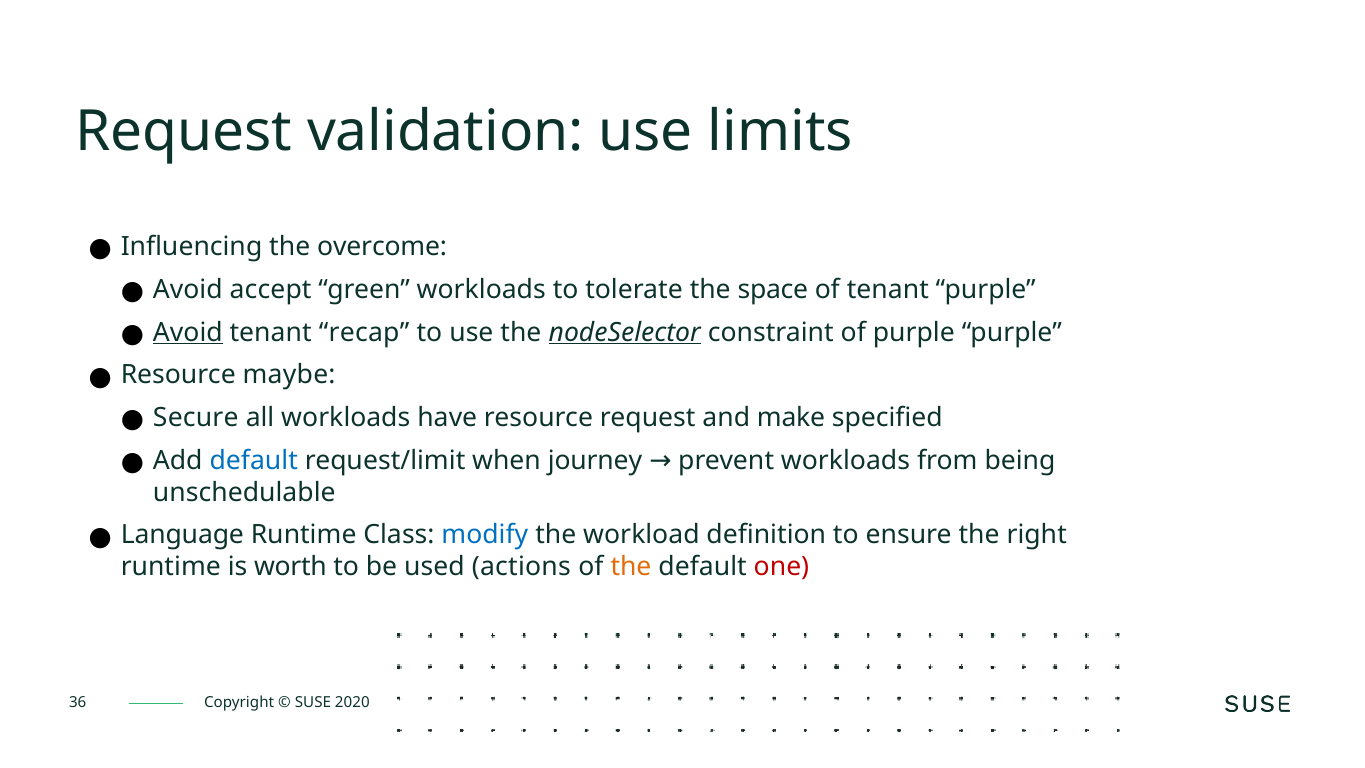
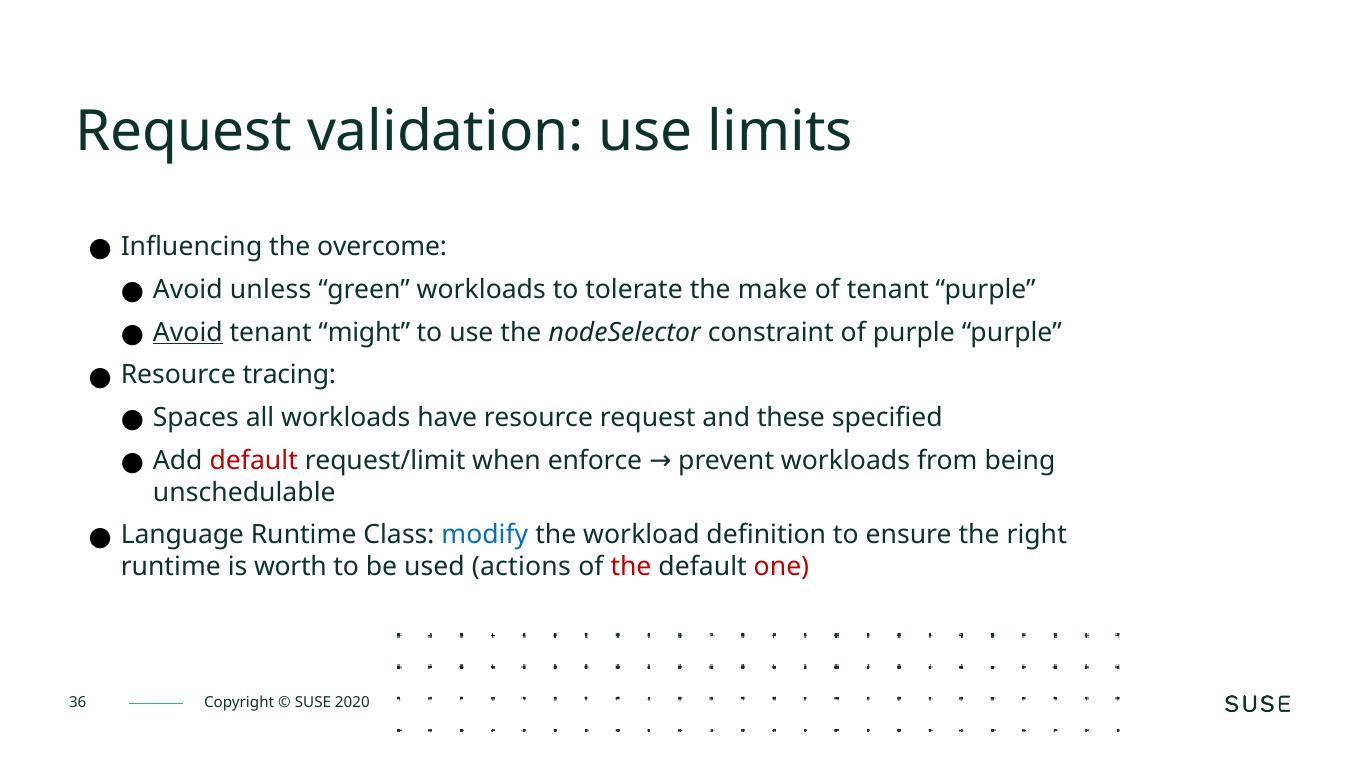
accept: accept -> unless
space: space -> make
recap: recap -> might
nodeSelector underline: present -> none
maybe: maybe -> tracing
Secure: Secure -> Spaces
make: make -> these
default at (254, 461) colour: blue -> red
journey: journey -> enforce
the at (631, 567) colour: orange -> red
